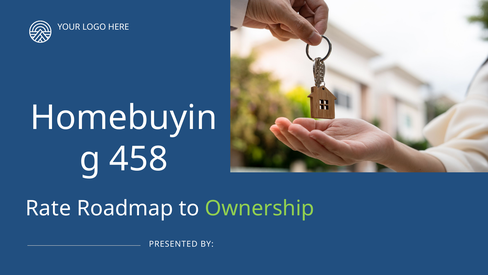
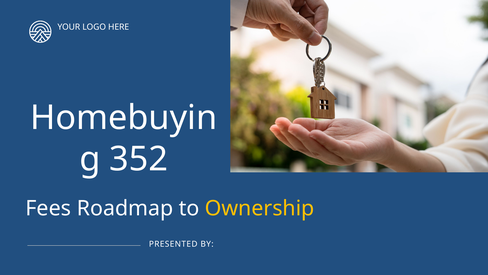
458: 458 -> 352
Rate: Rate -> Fees
Ownership colour: light green -> yellow
